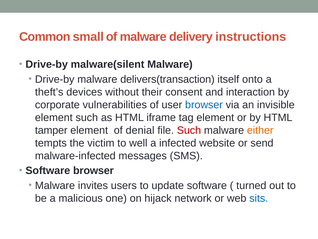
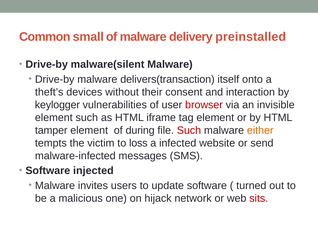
instructions: instructions -> preinstalled
corporate: corporate -> keylogger
browser at (204, 105) colour: blue -> red
denial: denial -> during
well: well -> loss
Software browser: browser -> injected
sits colour: blue -> red
